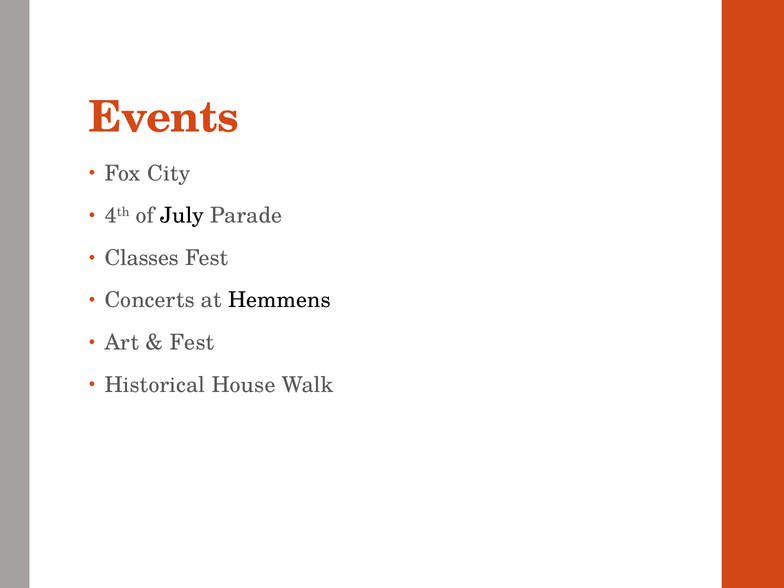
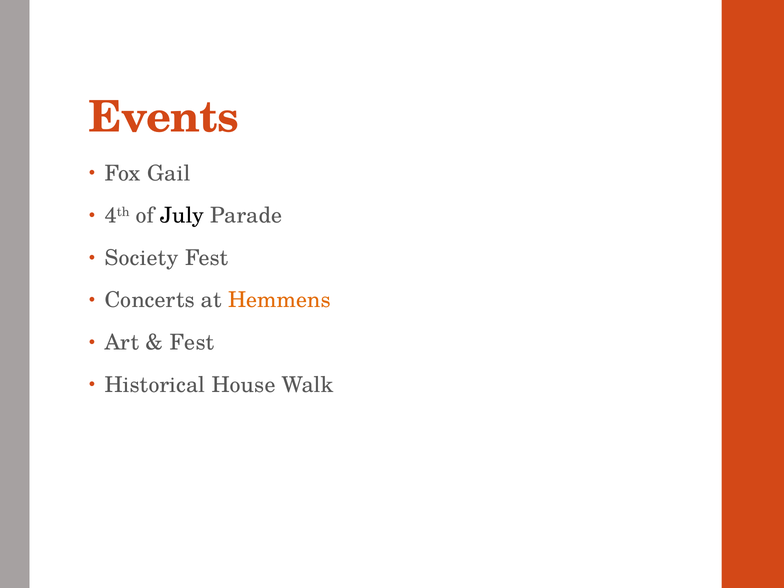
City: City -> Gail
Classes: Classes -> Society
Hemmens colour: black -> orange
